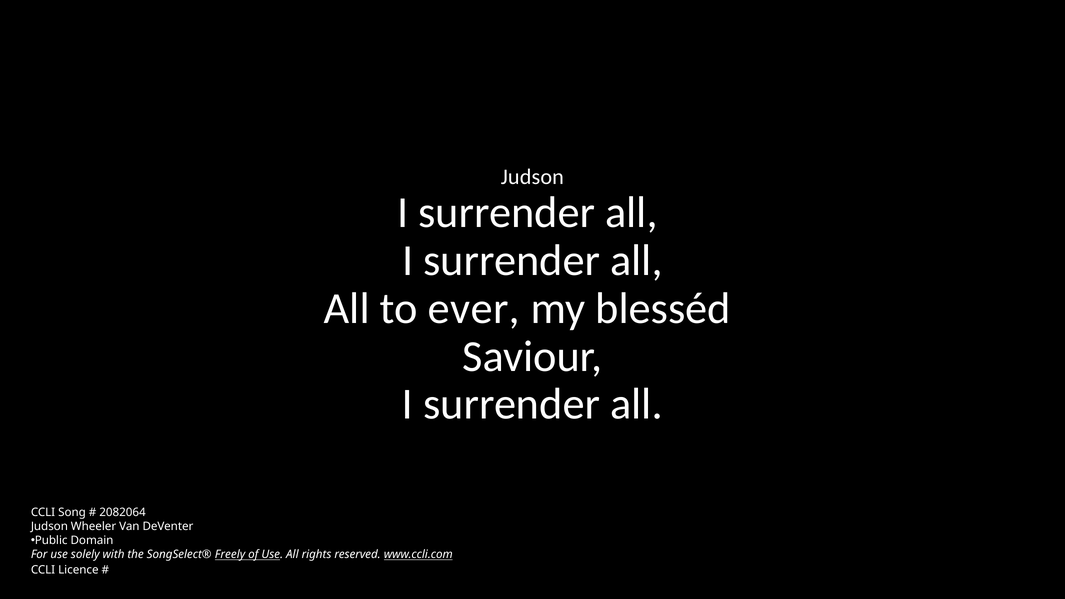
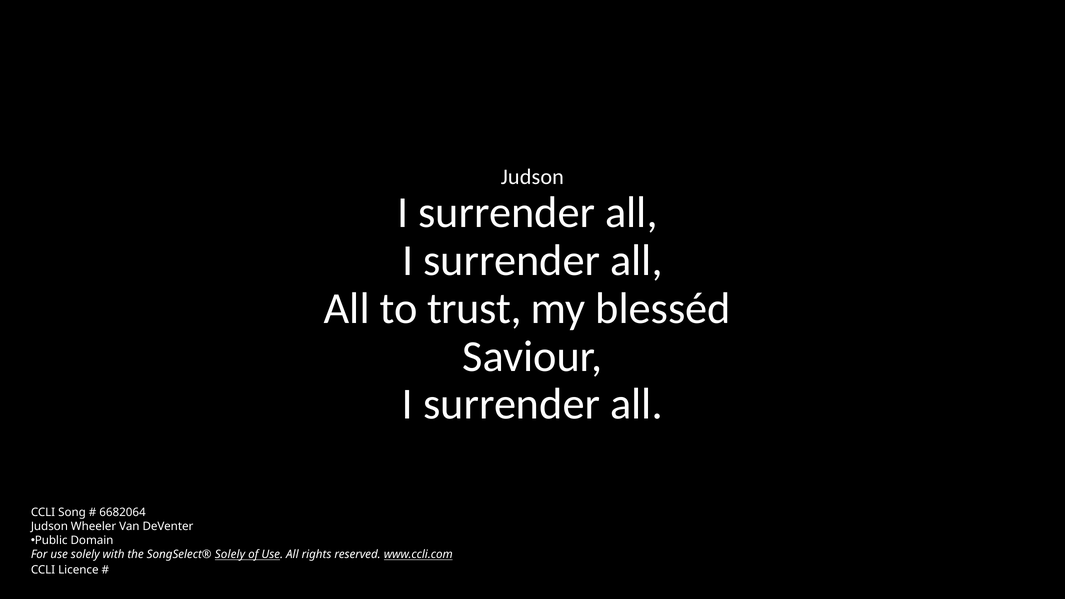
ever: ever -> trust
2082064: 2082064 -> 6682064
SongSelect® Freely: Freely -> Solely
